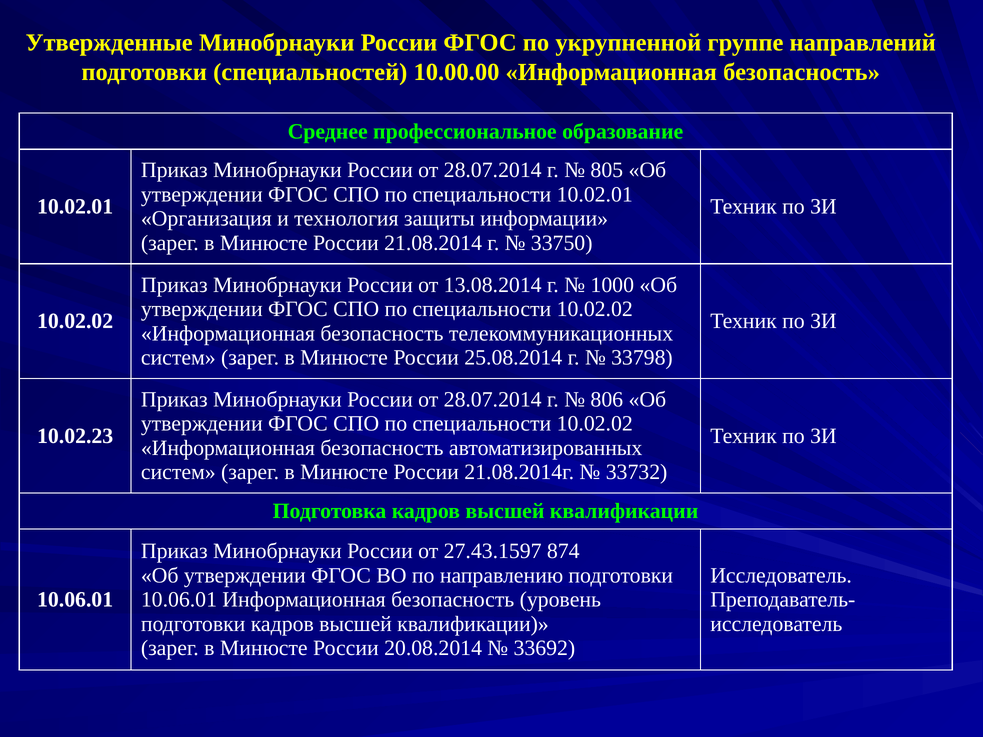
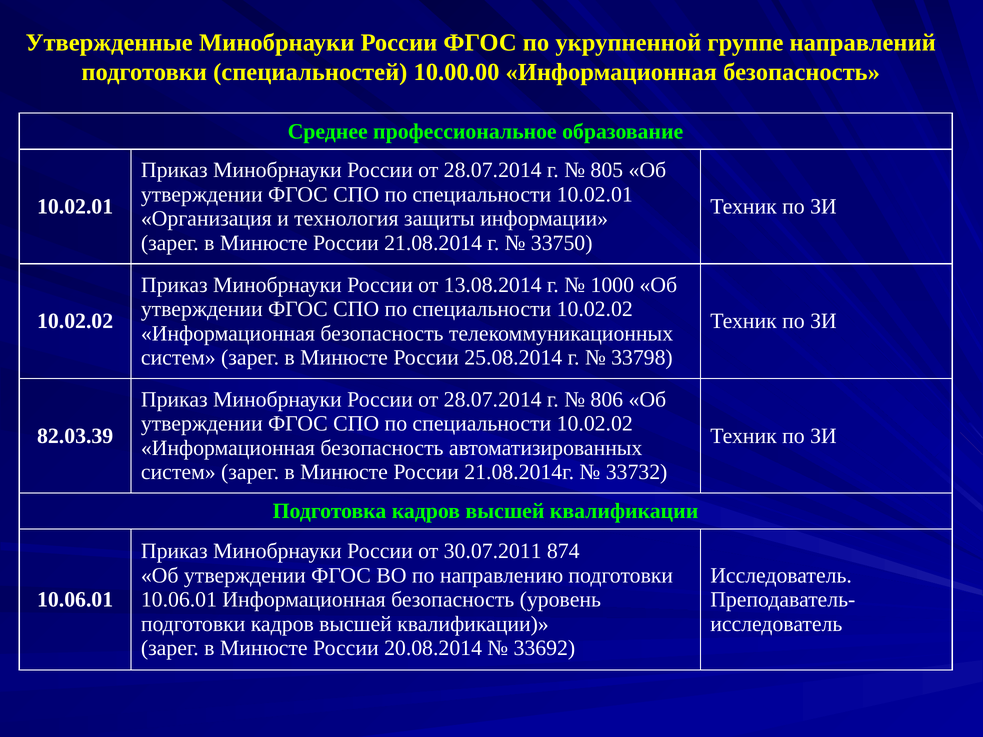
10.02.23: 10.02.23 -> 82.03.39
27.43.1597: 27.43.1597 -> 30.07.2011
